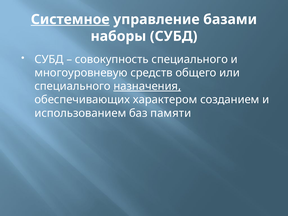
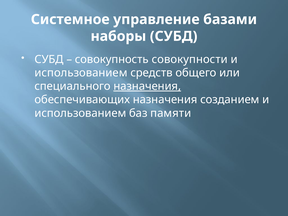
Системное underline: present -> none
совокупность специального: специального -> совокупности
многоуровневую at (81, 73): многоуровневую -> использованием
обеспечивающих характером: характером -> назначения
